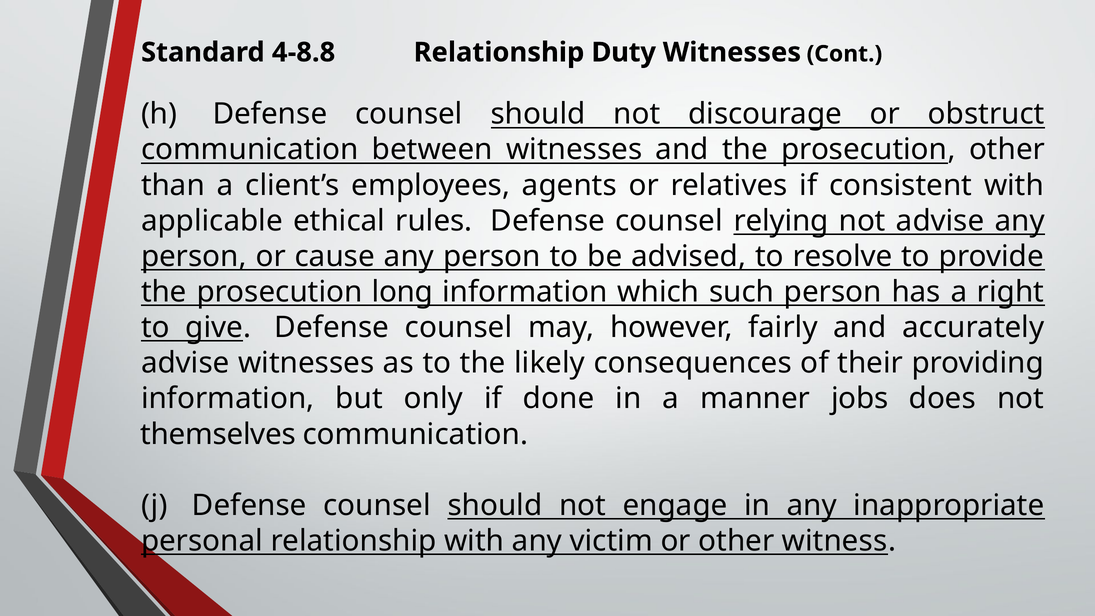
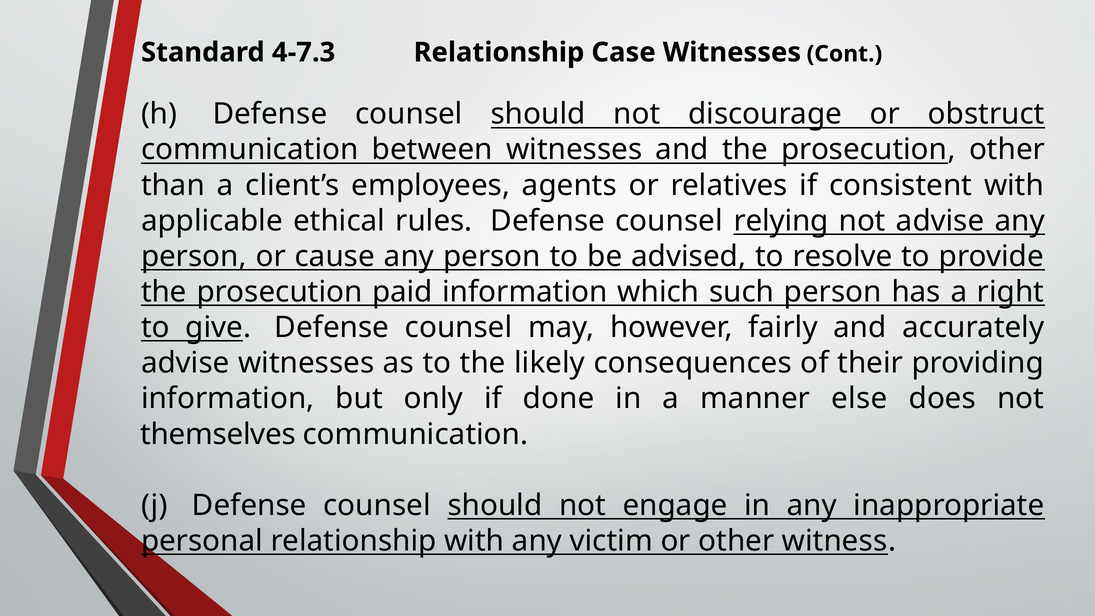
4-8.8: 4-8.8 -> 4-7.3
Duty: Duty -> Case
long: long -> paid
jobs: jobs -> else
